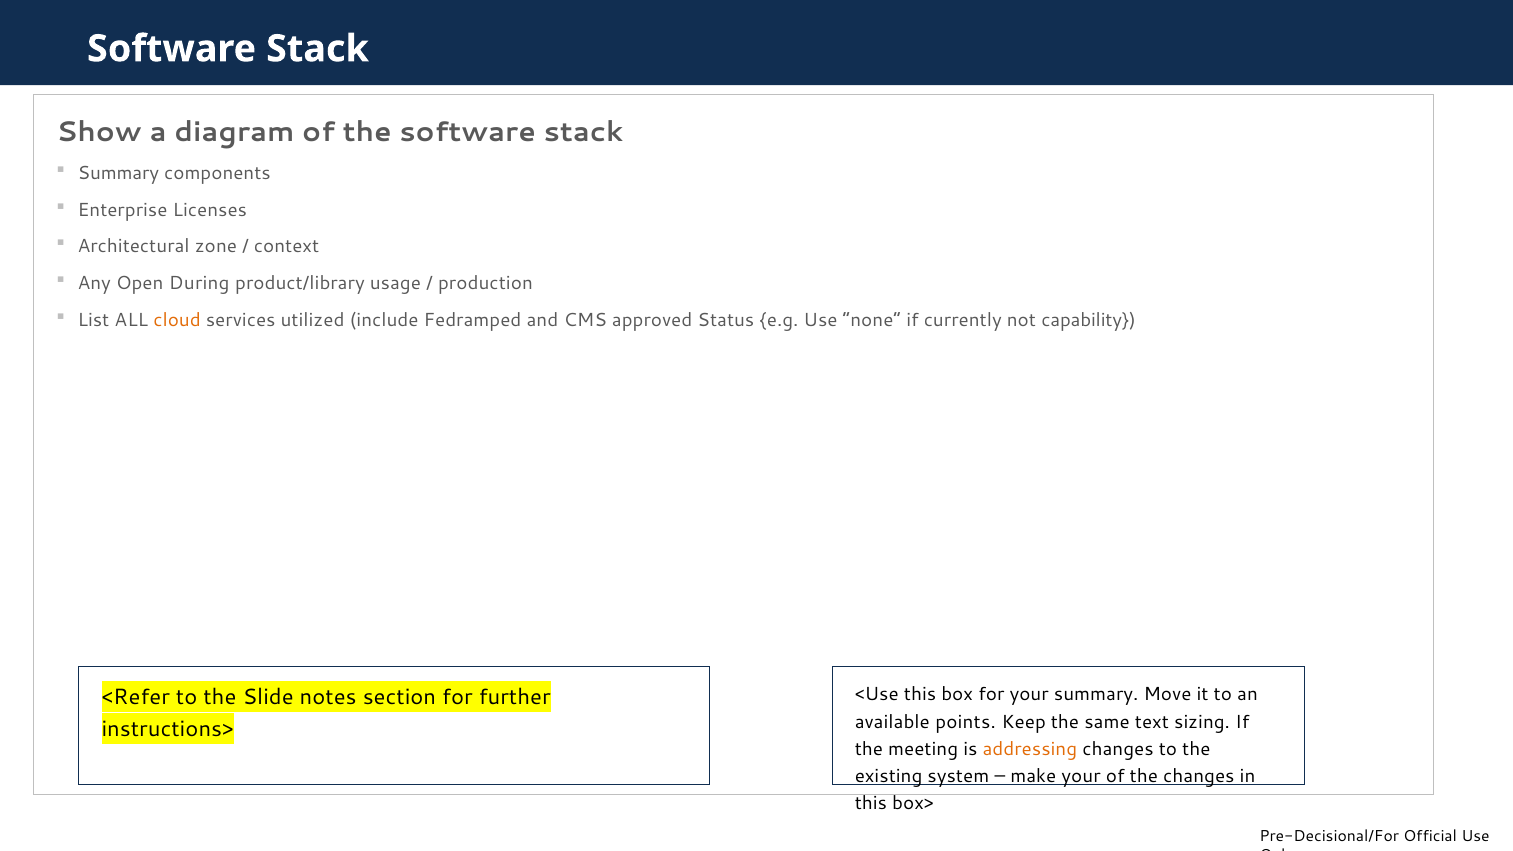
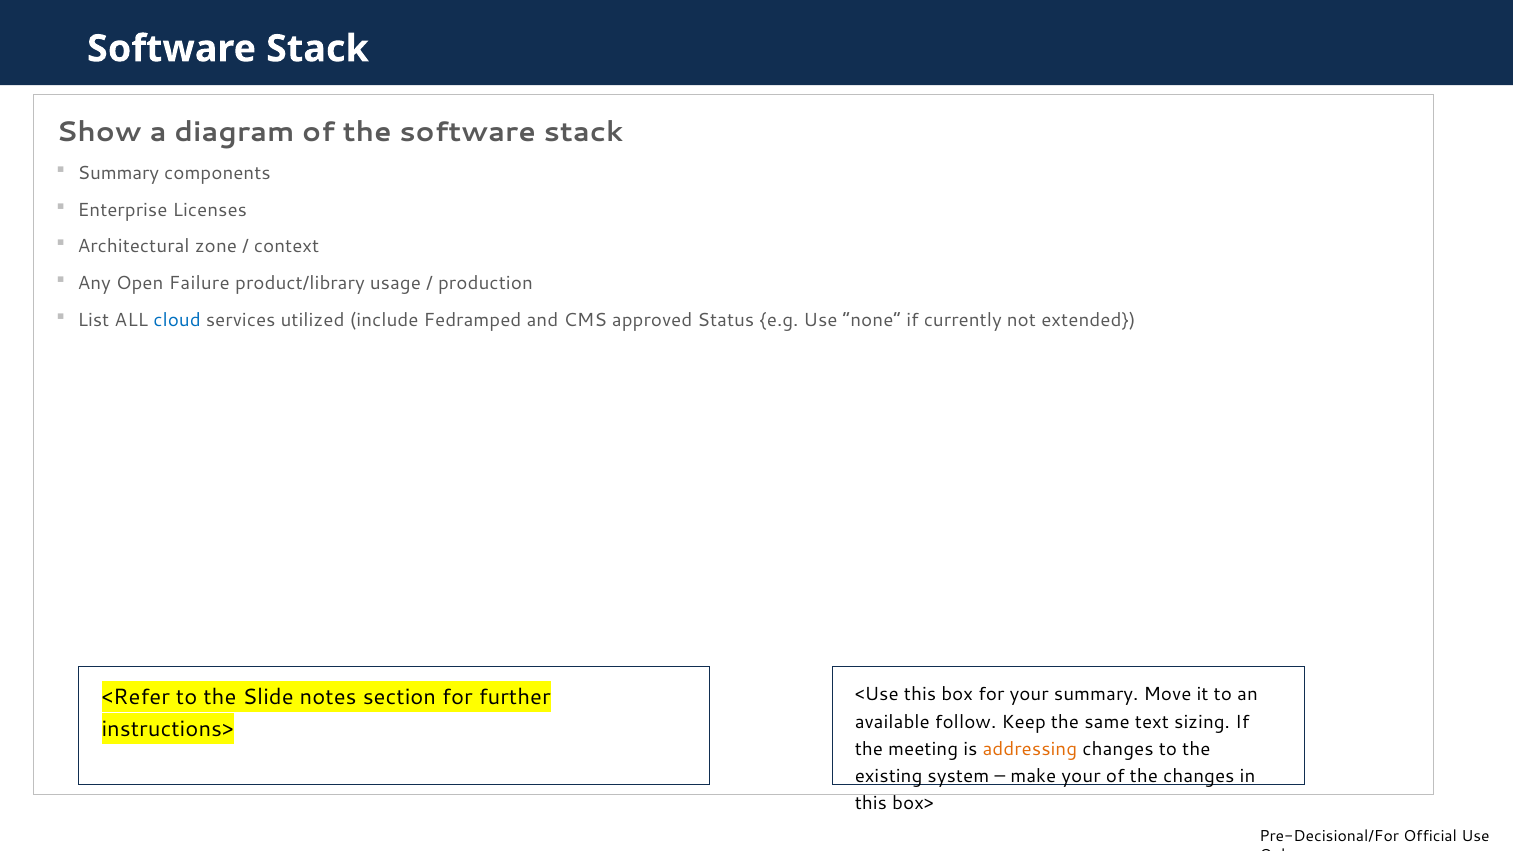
During: During -> Failure
cloud colour: orange -> blue
capability: capability -> extended
points: points -> follow
